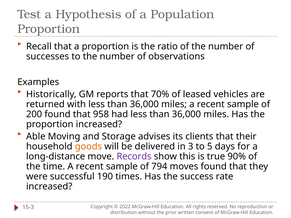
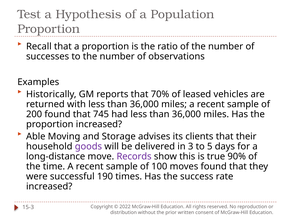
958: 958 -> 745
goods colour: orange -> purple
794: 794 -> 100
